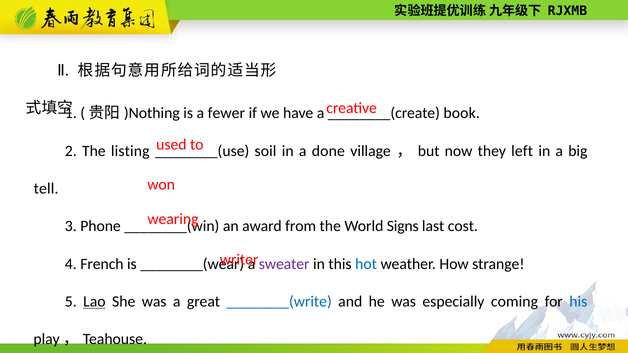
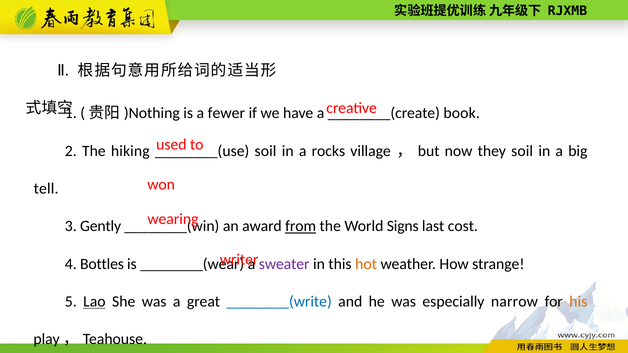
listing: listing -> hiking
done: done -> rocks
they left: left -> soil
Phone: Phone -> Gently
from underline: none -> present
French: French -> Bottles
hot colour: blue -> orange
coming: coming -> narrow
his colour: blue -> orange
